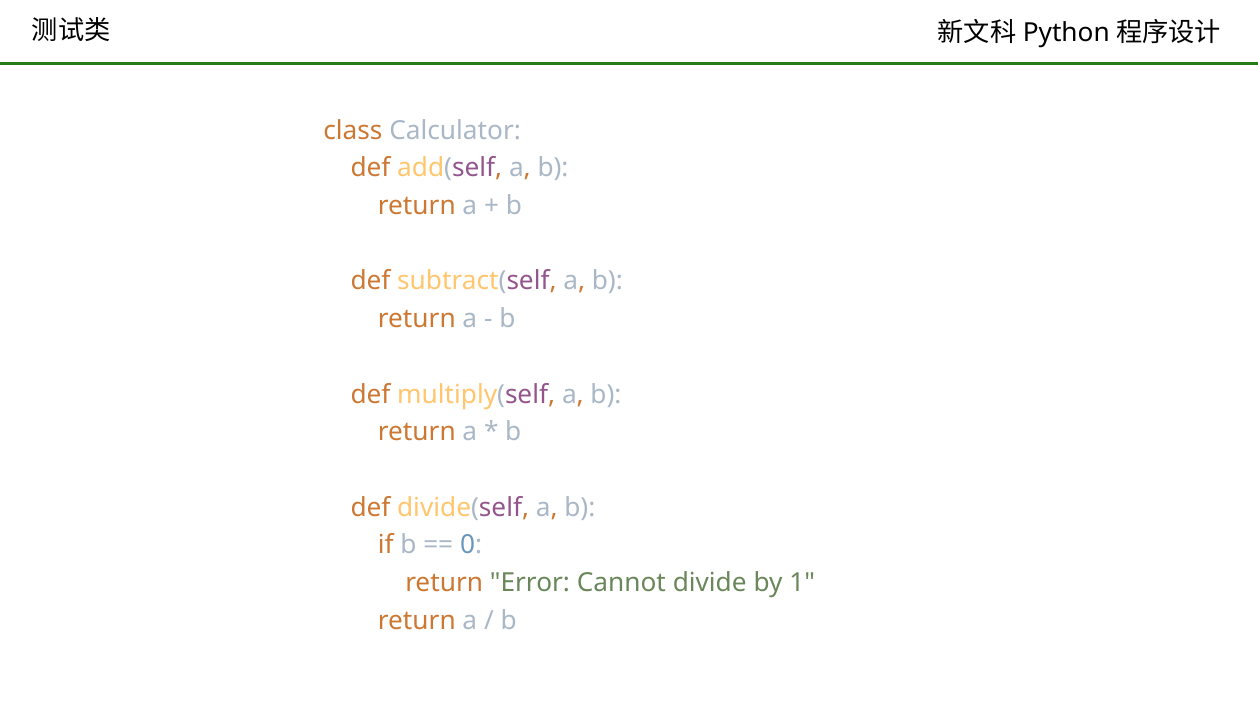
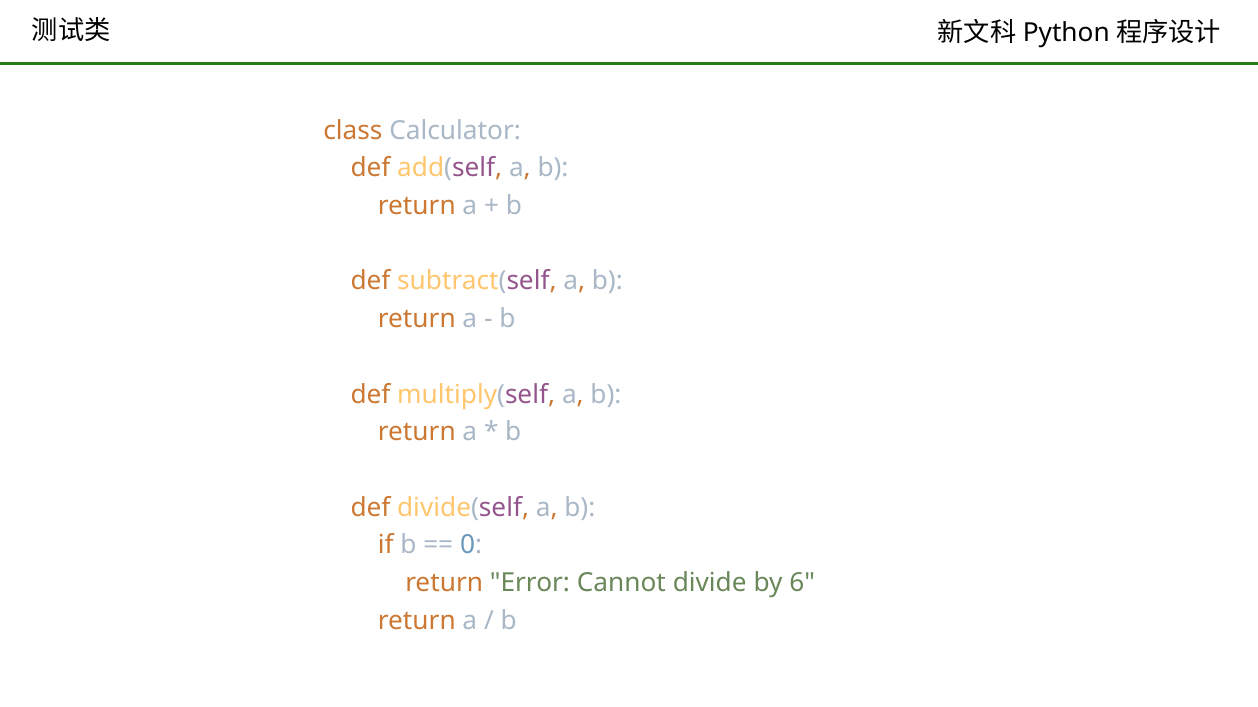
1: 1 -> 6
